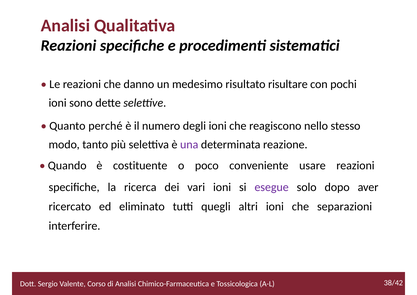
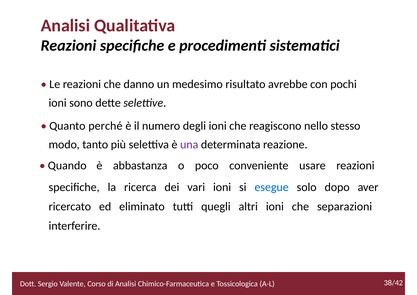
risultare: risultare -> avrebbe
costituente: costituente -> abbastanza
esegue colour: purple -> blue
